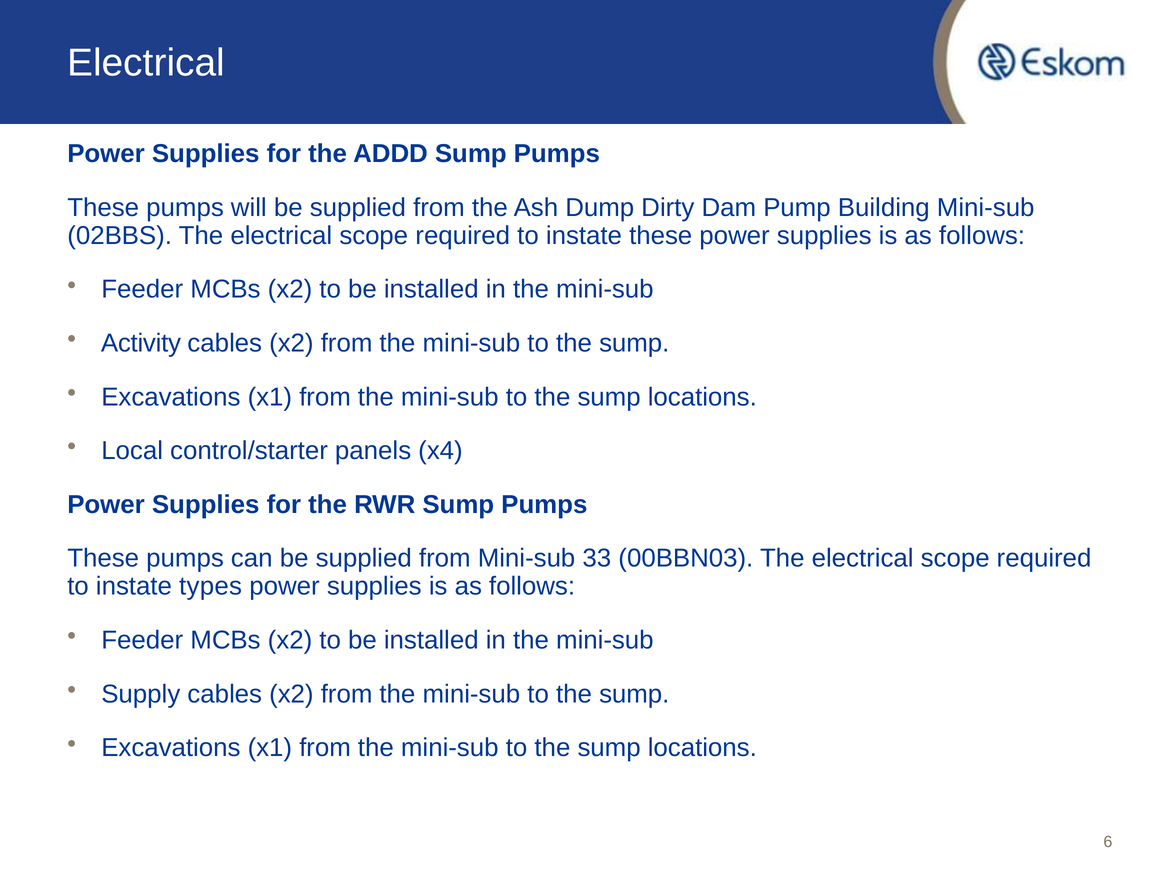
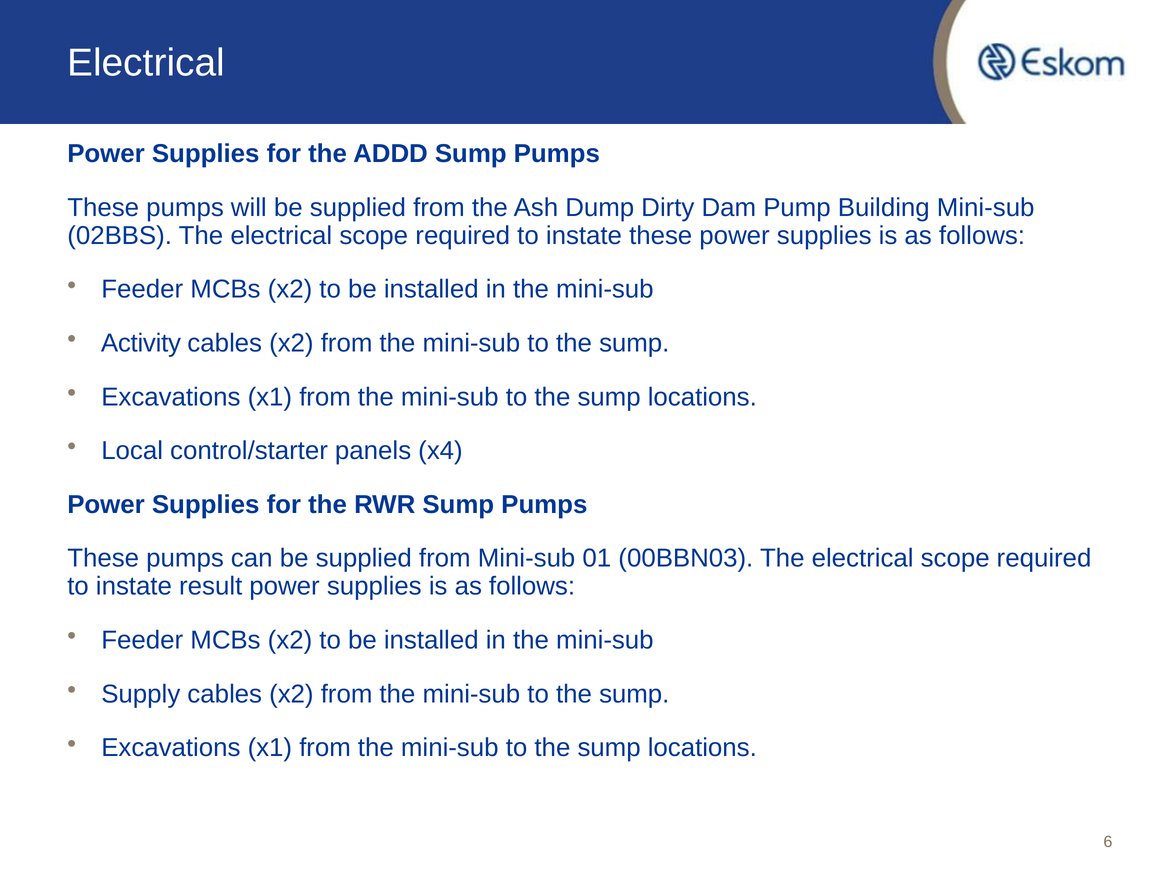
33: 33 -> 01
types: types -> result
